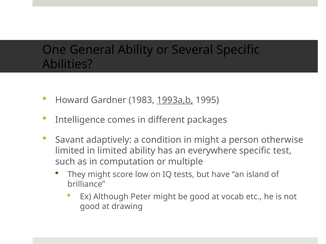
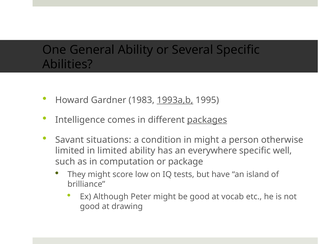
packages underline: none -> present
adaptively: adaptively -> situations
test: test -> well
multiple: multiple -> package
